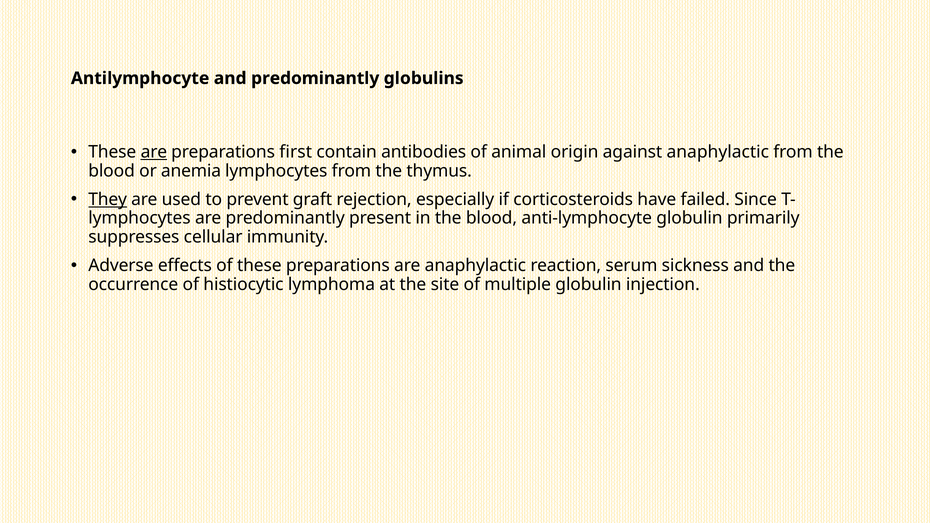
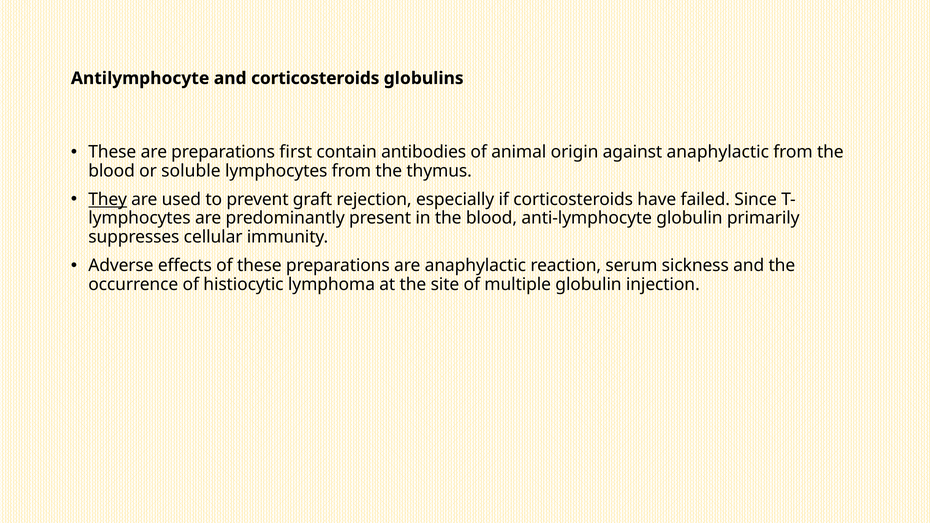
and predominantly: predominantly -> corticosteroids
are at (154, 152) underline: present -> none
anemia: anemia -> soluble
